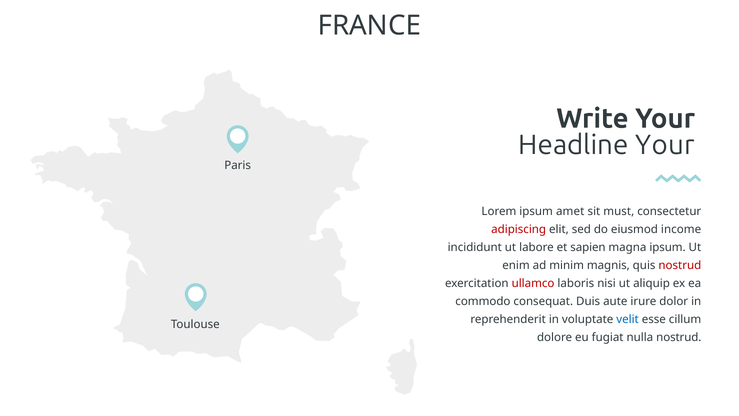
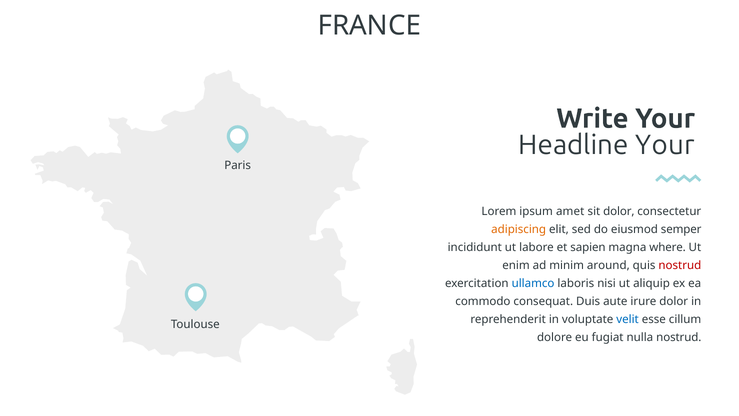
sit must: must -> dolor
adipiscing colour: red -> orange
income: income -> semper
magna ipsum: ipsum -> where
magnis: magnis -> around
ullamco colour: red -> blue
